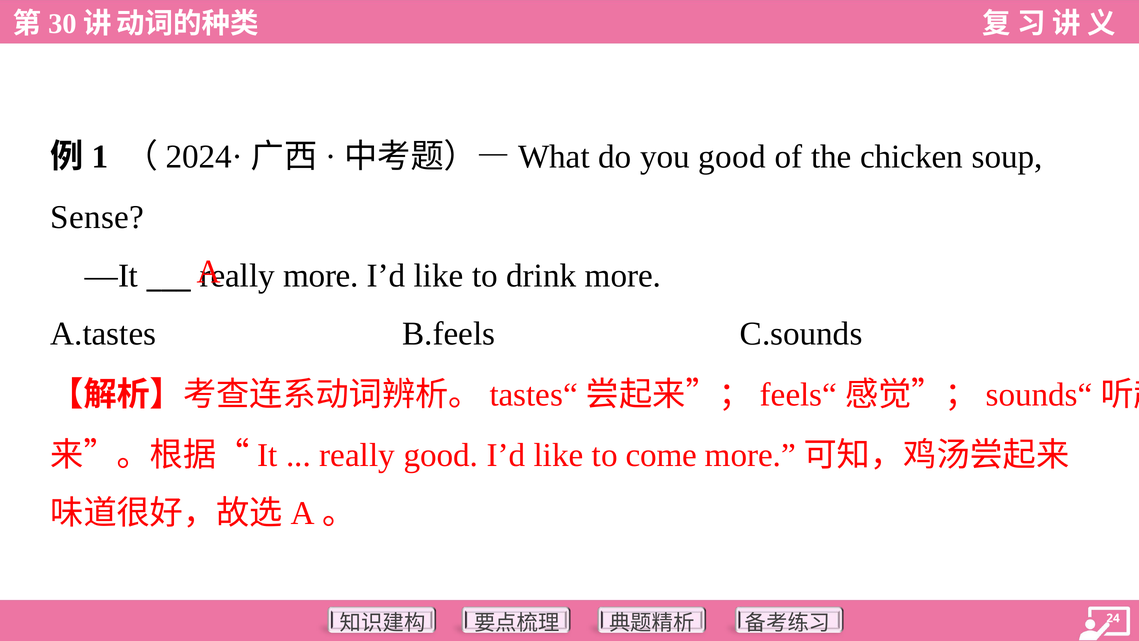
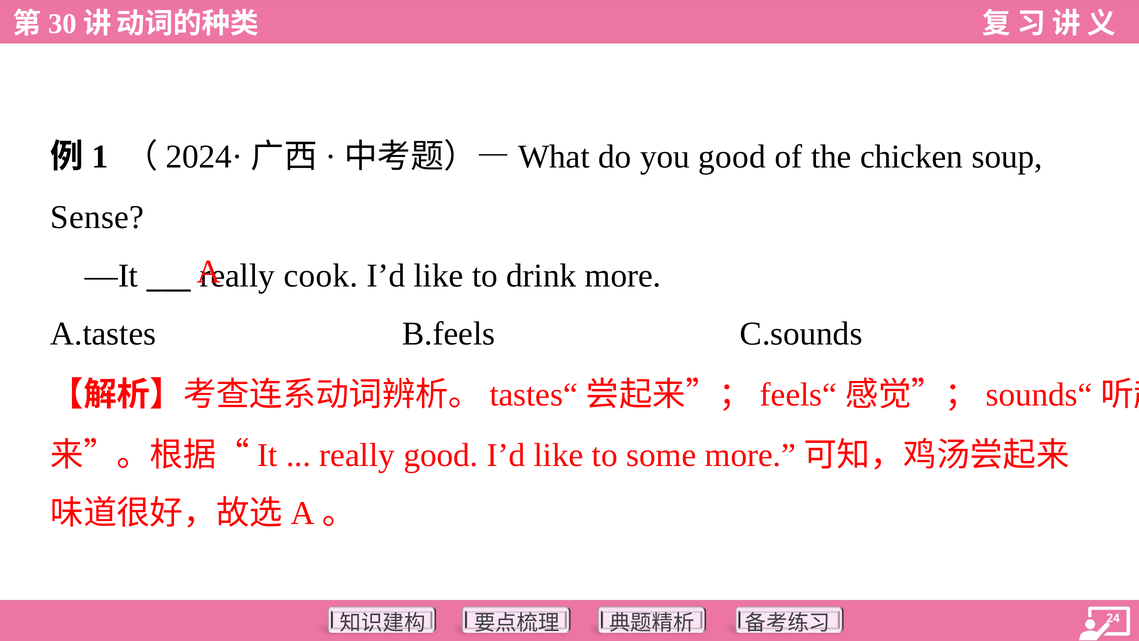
more at (321, 275): more -> cook
come: come -> some
